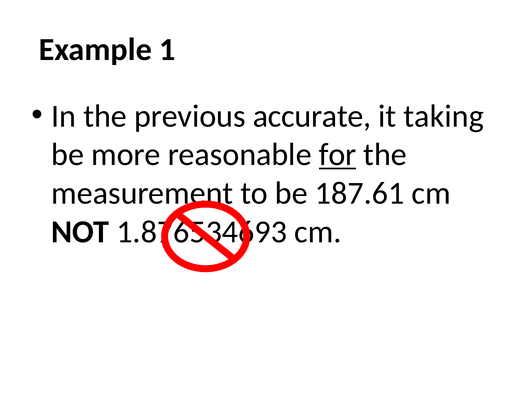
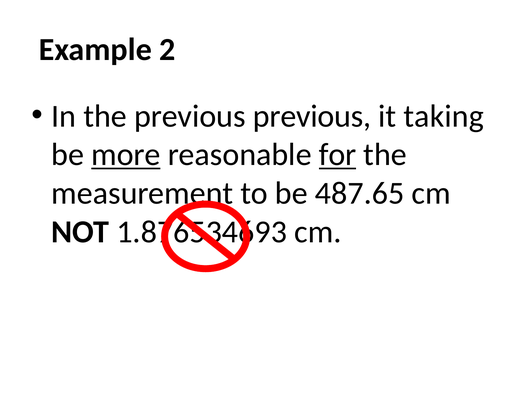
1: 1 -> 2
previous accurate: accurate -> previous
more underline: none -> present
187.61: 187.61 -> 487.65
